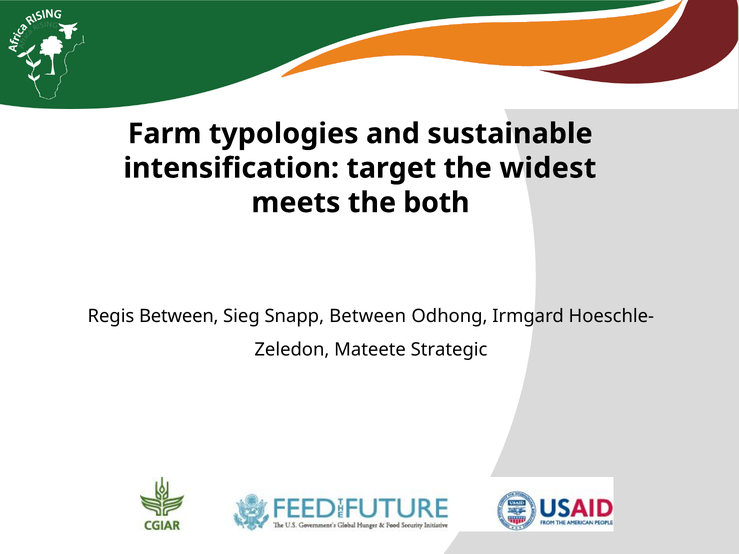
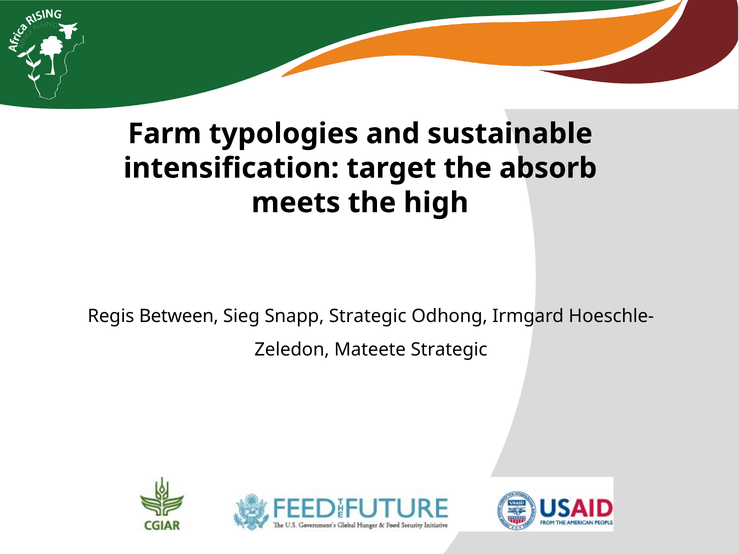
widest: widest -> absorb
both: both -> high
Snapp Between: Between -> Strategic
